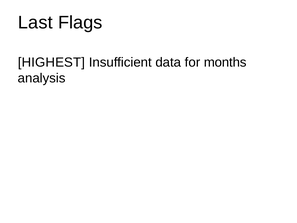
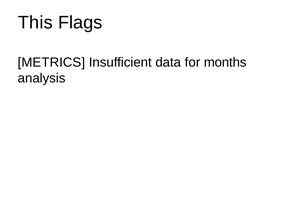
Last: Last -> This
HIGHEST: HIGHEST -> METRICS
